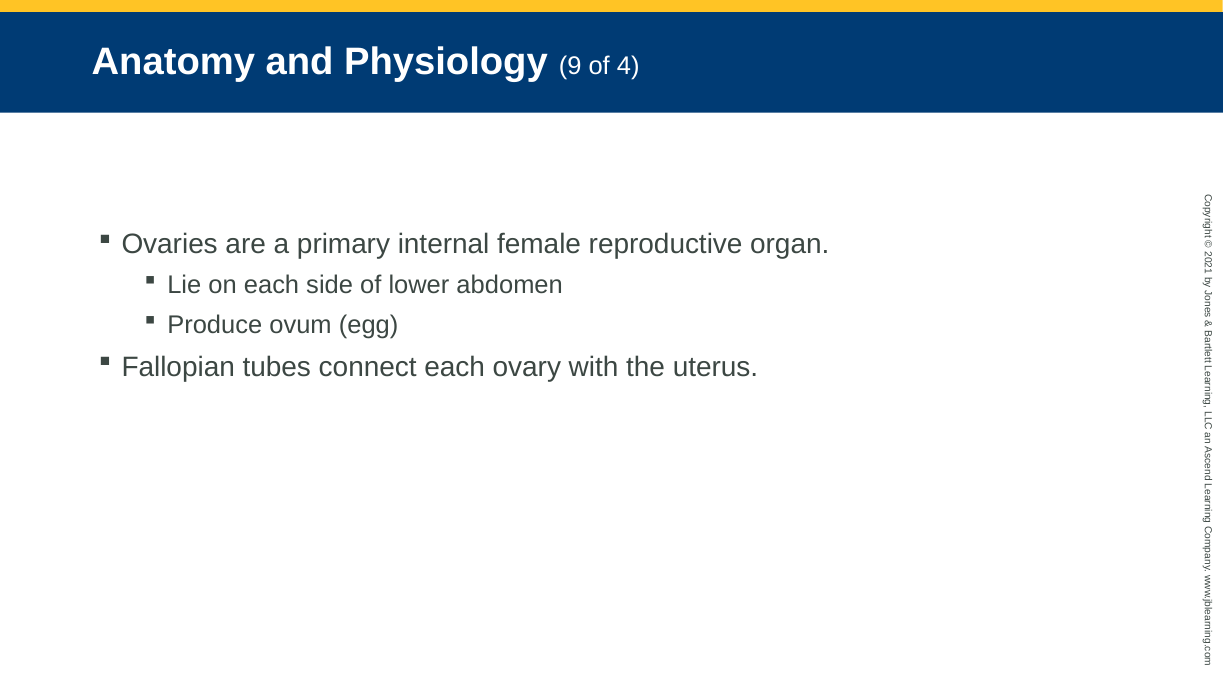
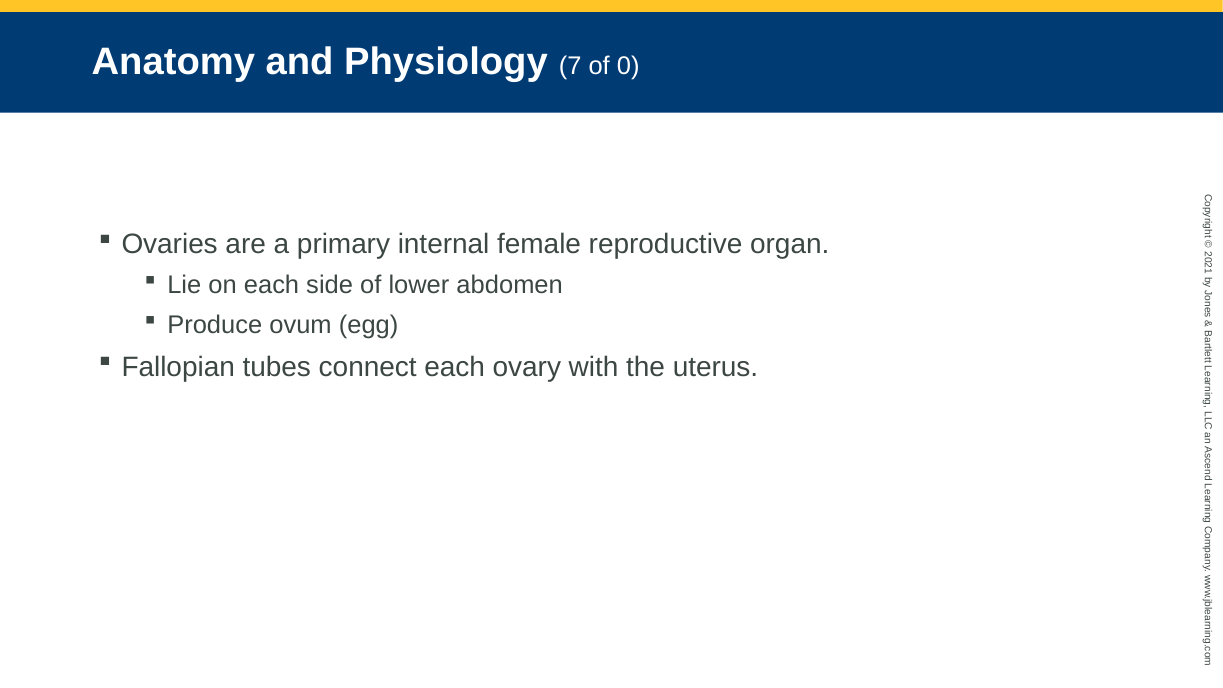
9: 9 -> 7
of 4: 4 -> 0
